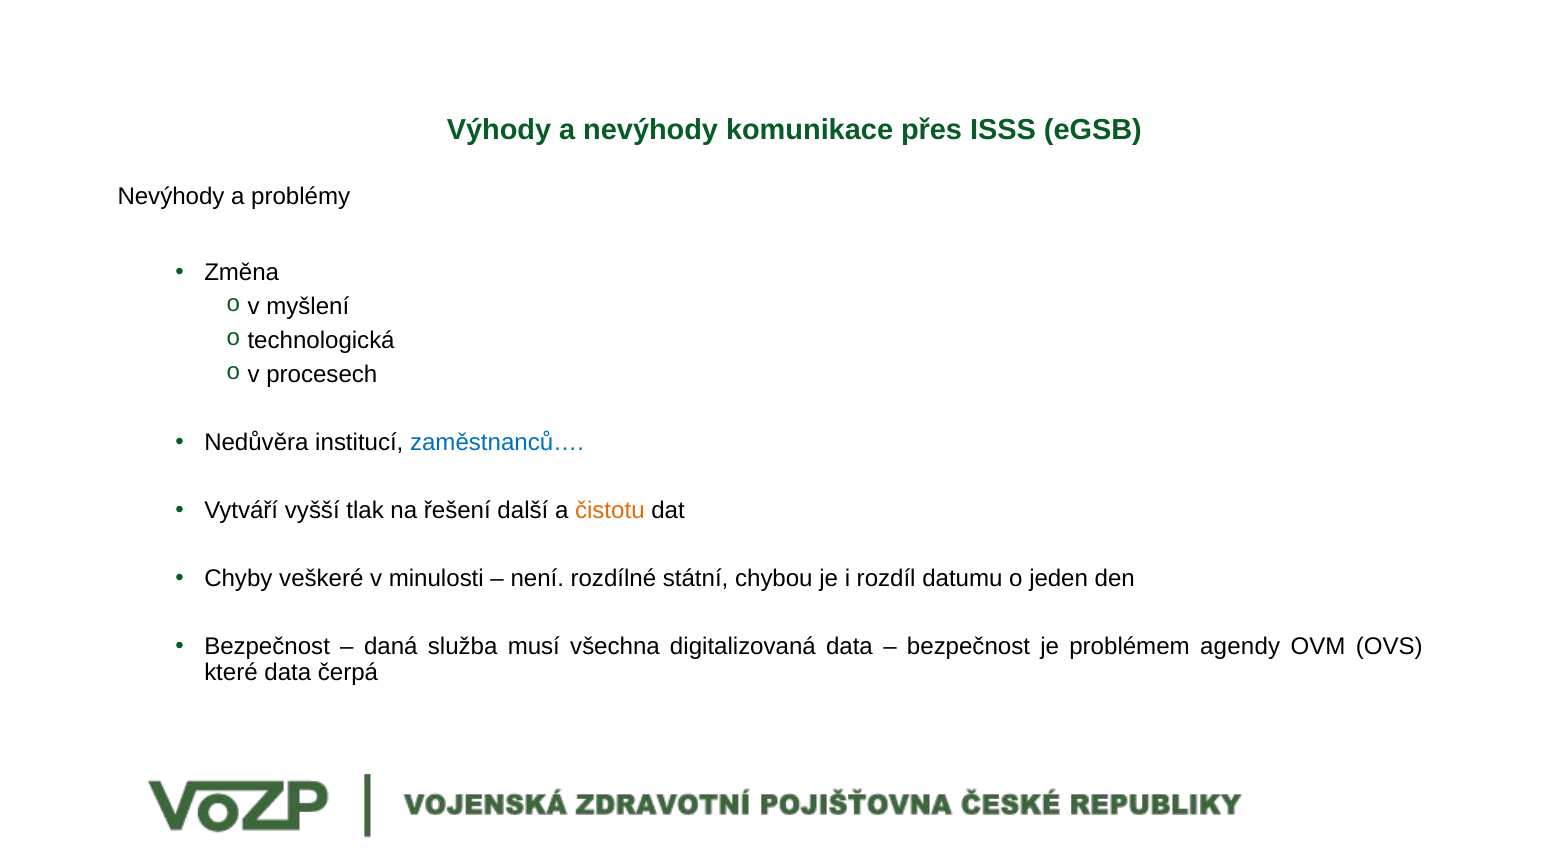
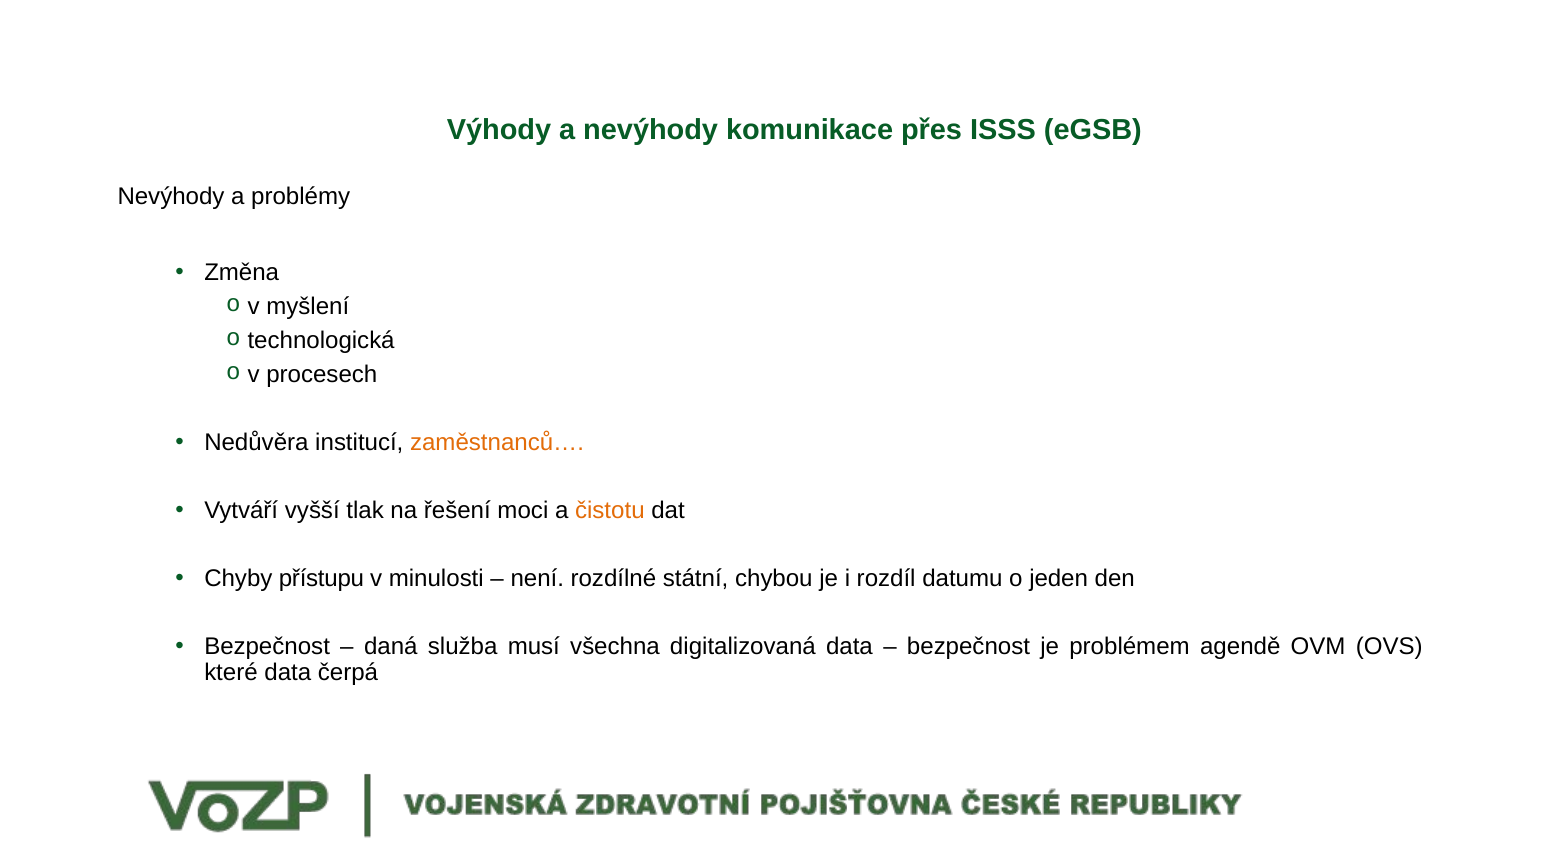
zaměstnanců… colour: blue -> orange
další: další -> moci
veškeré: veškeré -> přístupu
agendy: agendy -> agendě
